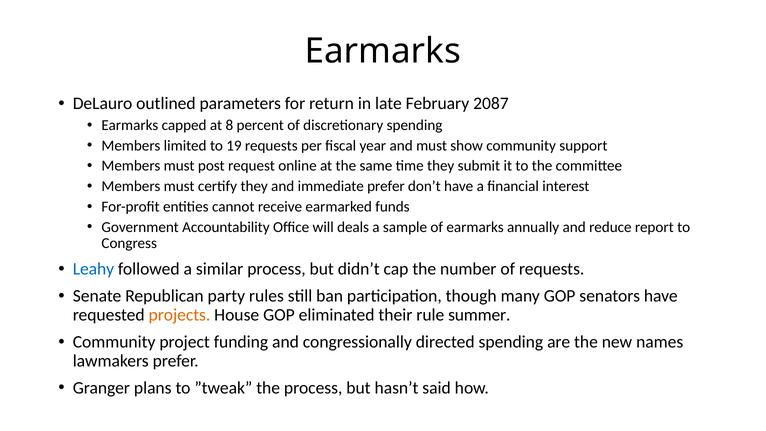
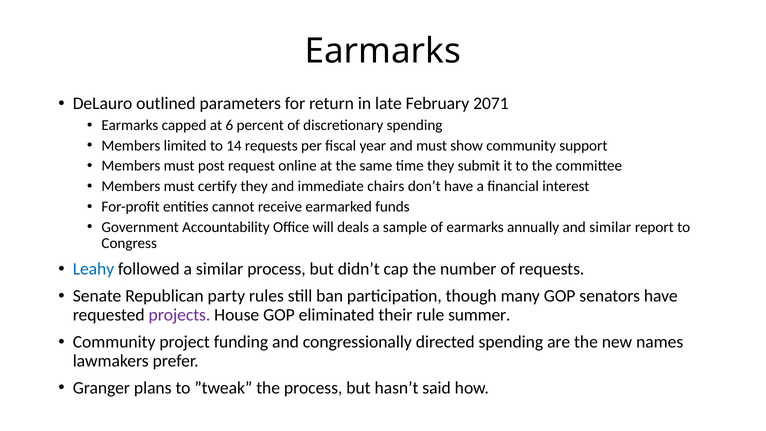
2087: 2087 -> 2071
8: 8 -> 6
19: 19 -> 14
immediate prefer: prefer -> chairs
and reduce: reduce -> similar
projects colour: orange -> purple
